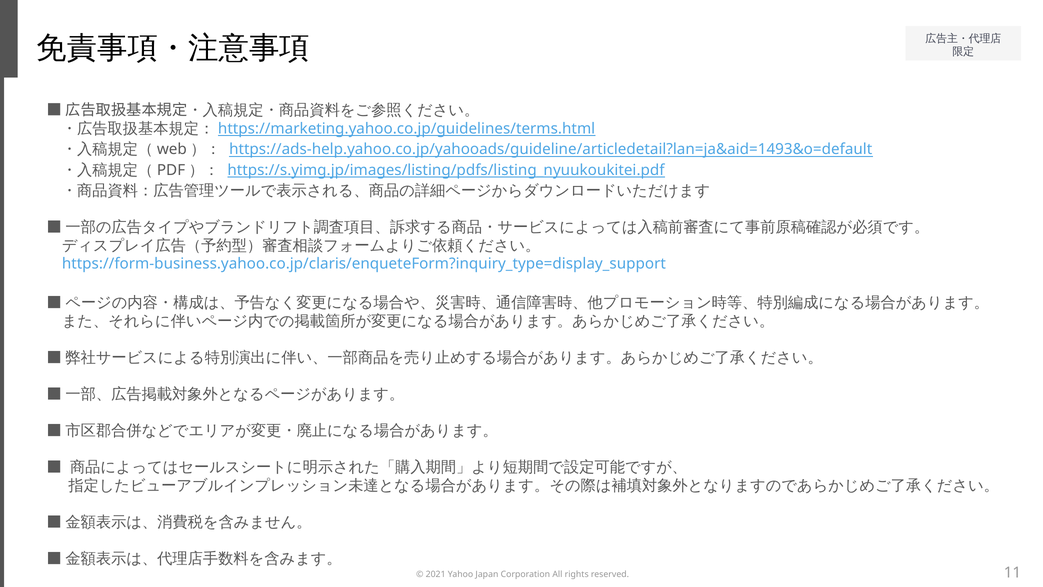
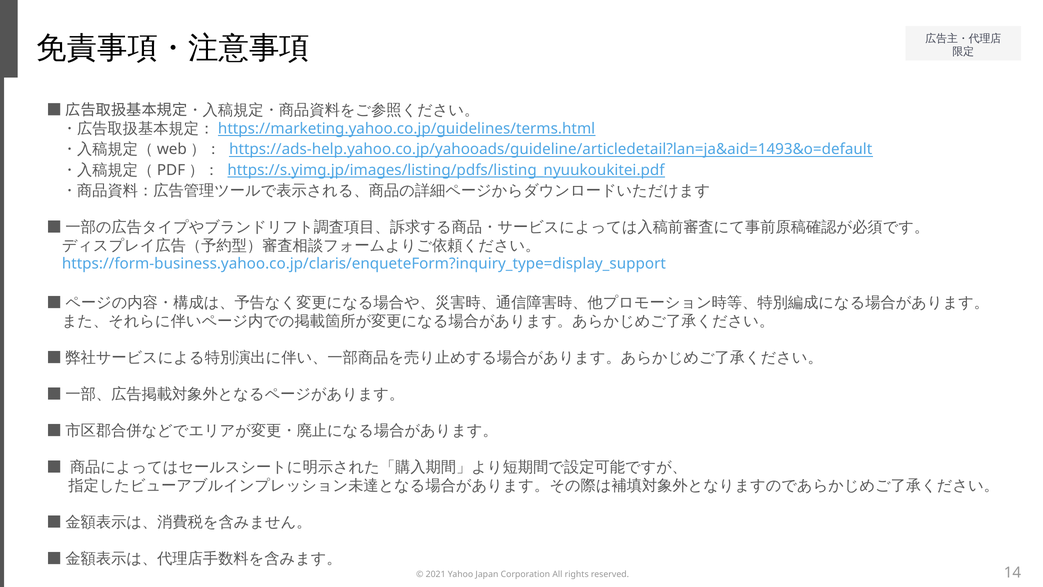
11: 11 -> 14
